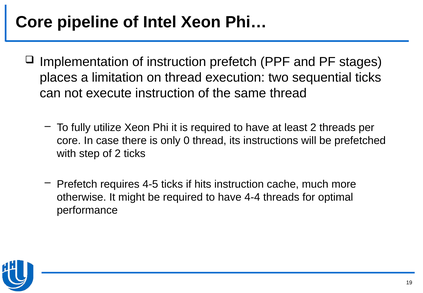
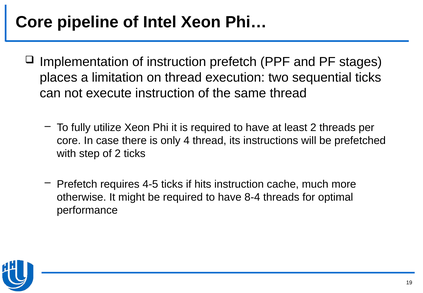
0: 0 -> 4
4-4: 4-4 -> 8-4
